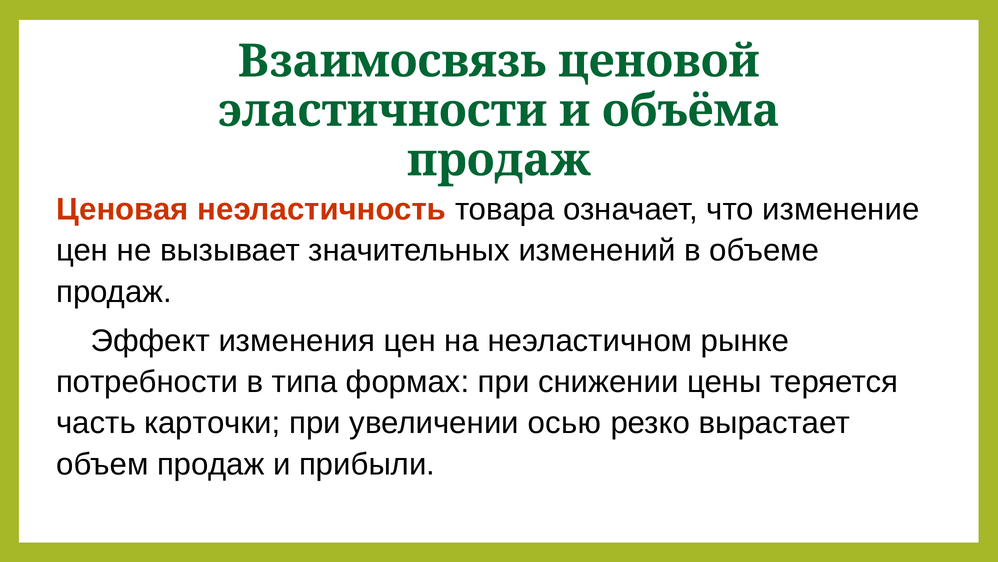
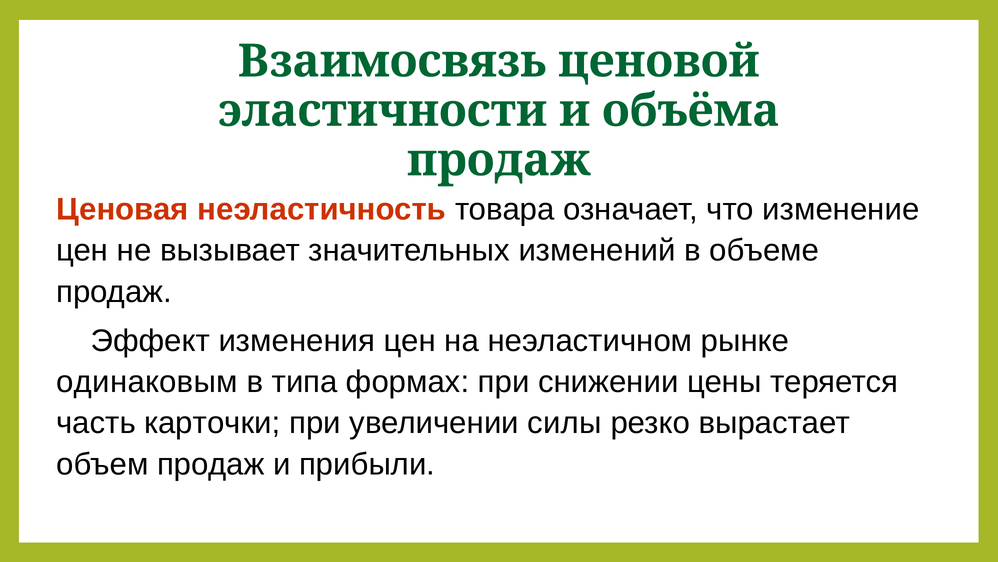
потребности: потребности -> одинаковым
осью: осью -> силы
